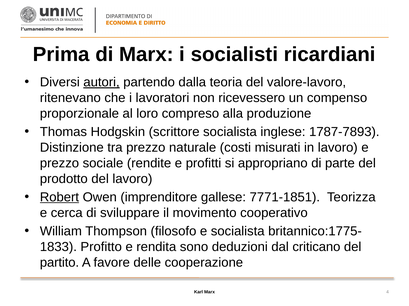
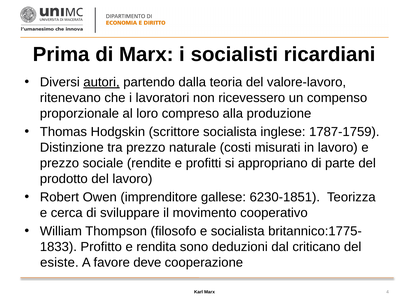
1787-7893: 1787-7893 -> 1787-1759
Robert underline: present -> none
7771-1851: 7771-1851 -> 6230-1851
partito: partito -> esiste
delle: delle -> deve
